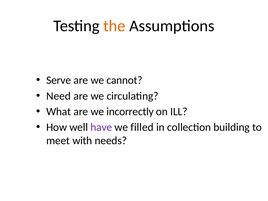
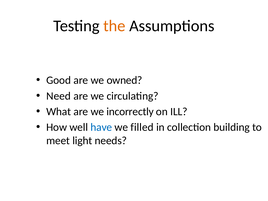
Serve: Serve -> Good
cannot: cannot -> owned
have colour: purple -> blue
with: with -> light
